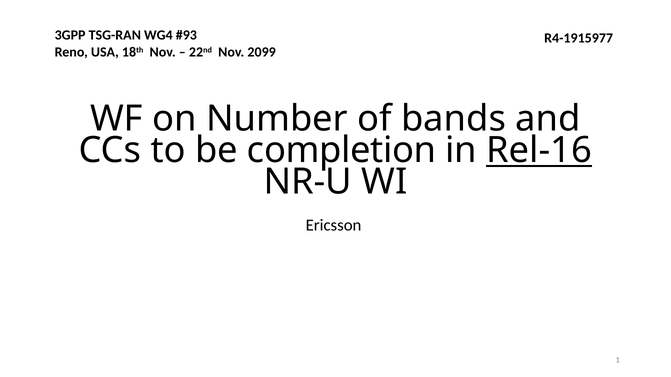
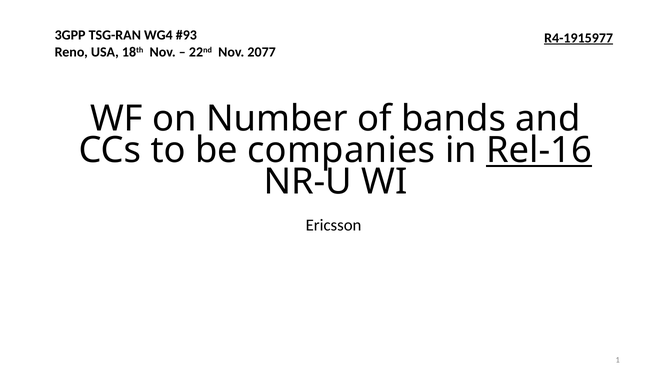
R4-1915977 underline: none -> present
2099: 2099 -> 2077
completion: completion -> companies
